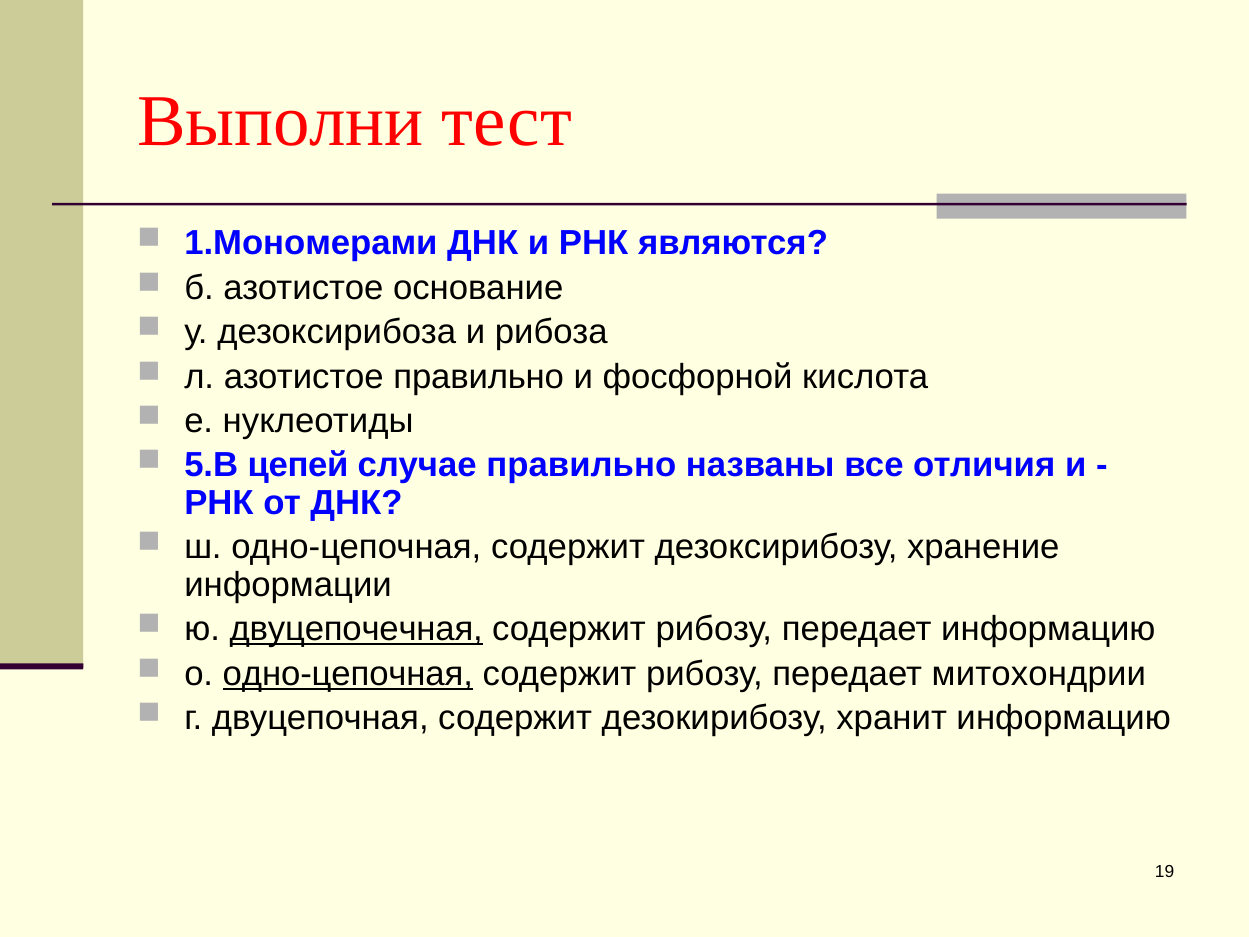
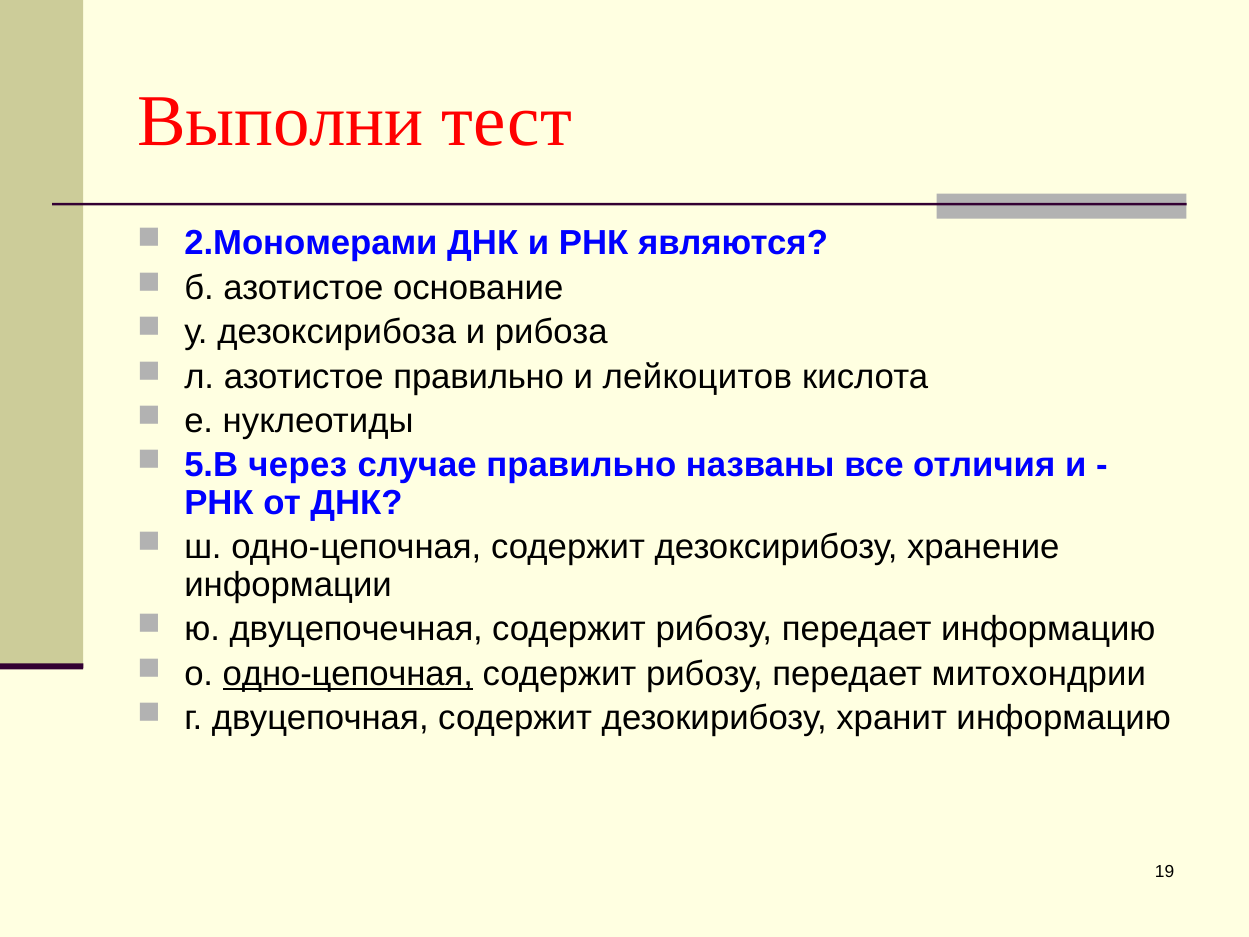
1.Мономерами: 1.Мономерами -> 2.Мономерами
фосфорной: фосфорной -> лейкоцитов
цепей: цепей -> через
двуцепочечная underline: present -> none
